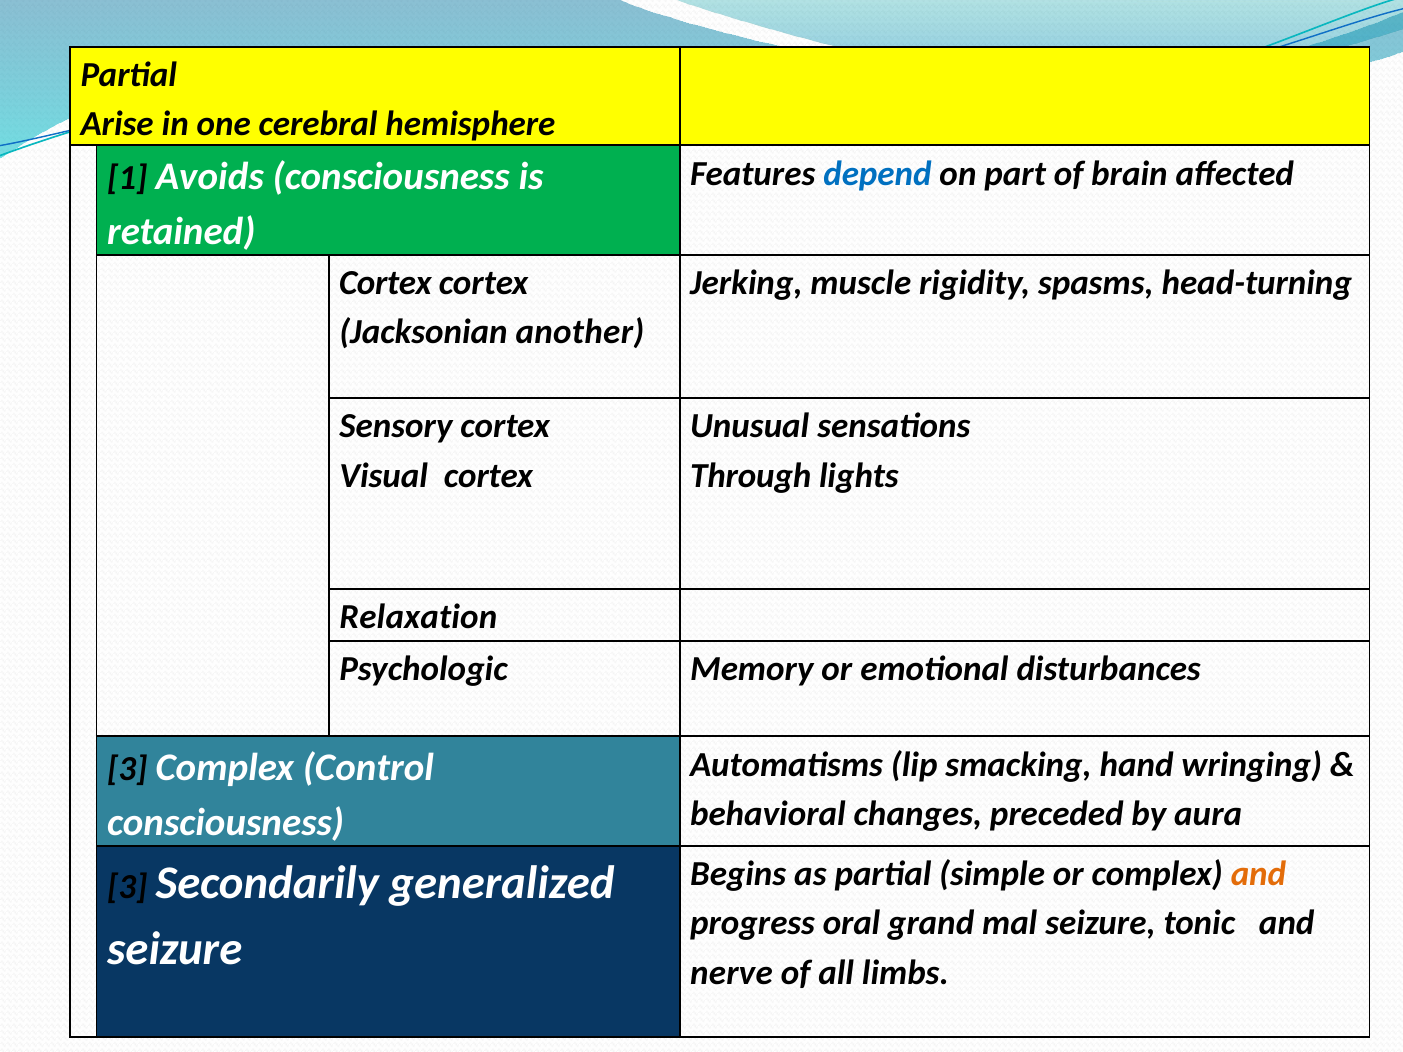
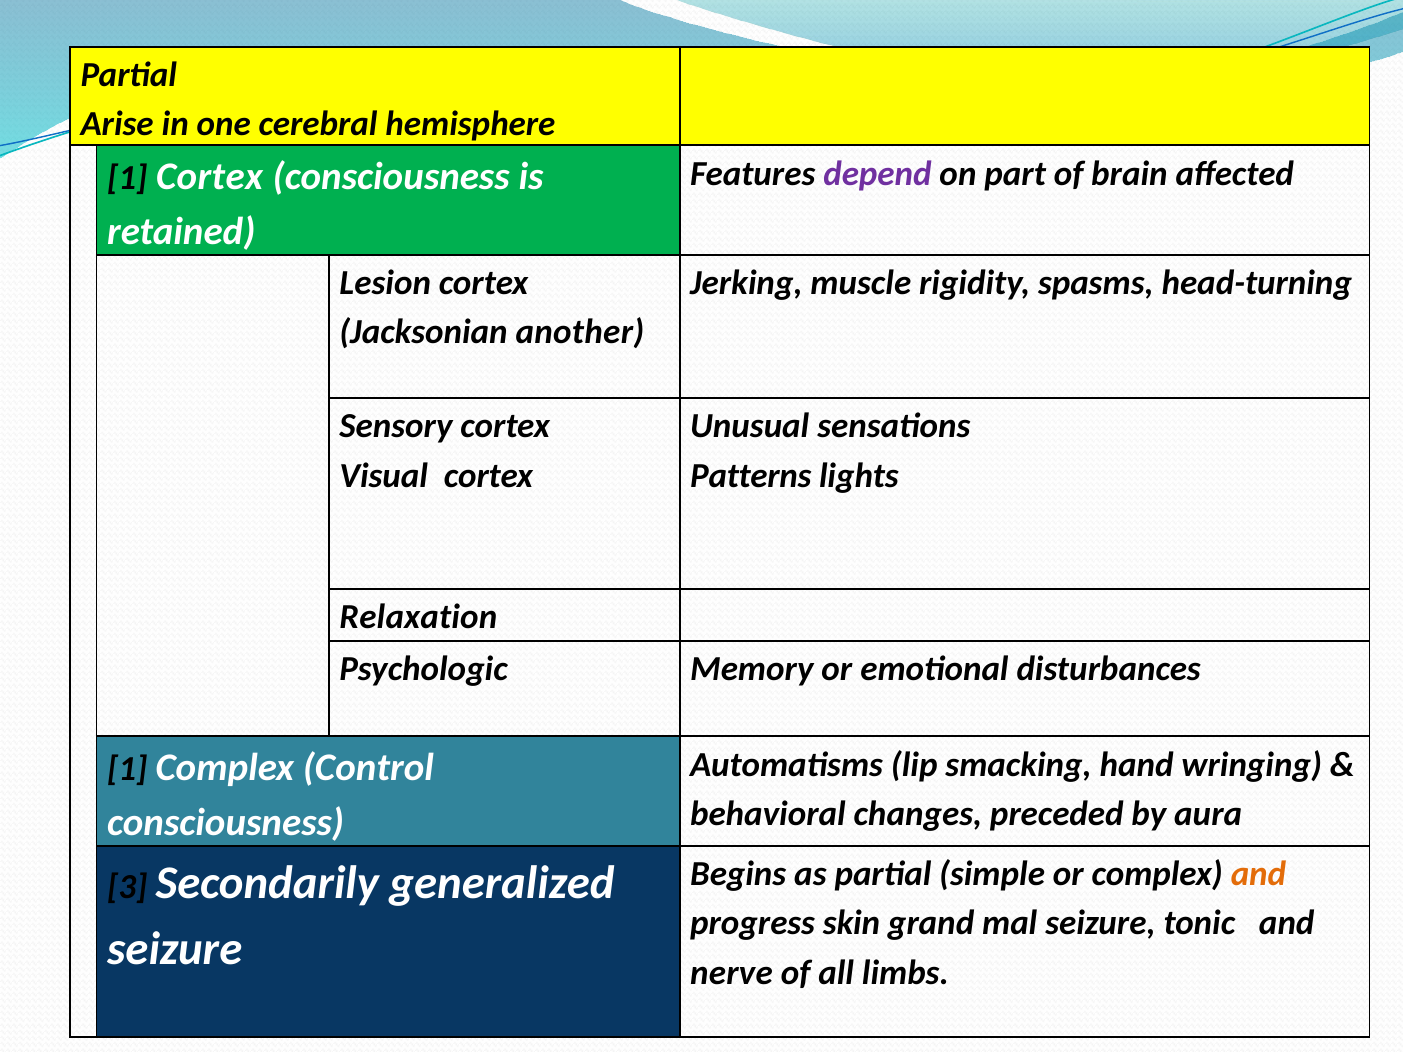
depend colour: blue -> purple
1 Avoids: Avoids -> Cortex
Cortex at (385, 283): Cortex -> Lesion
Through: Through -> Patterns
3 at (127, 769): 3 -> 1
oral: oral -> skin
